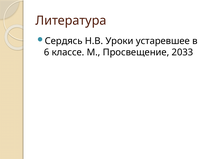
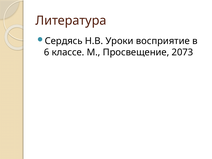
устаревшее: устаревшее -> восприятие
2033: 2033 -> 2073
